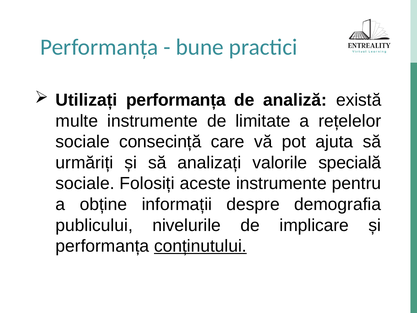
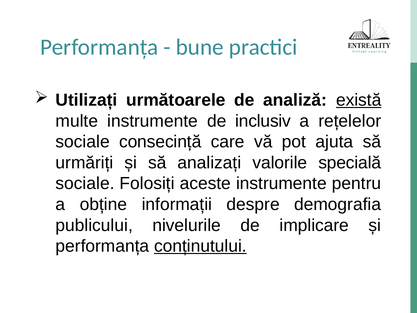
Utilizați performanța: performanța -> următoarele
există underline: none -> present
limitate: limitate -> inclusiv
